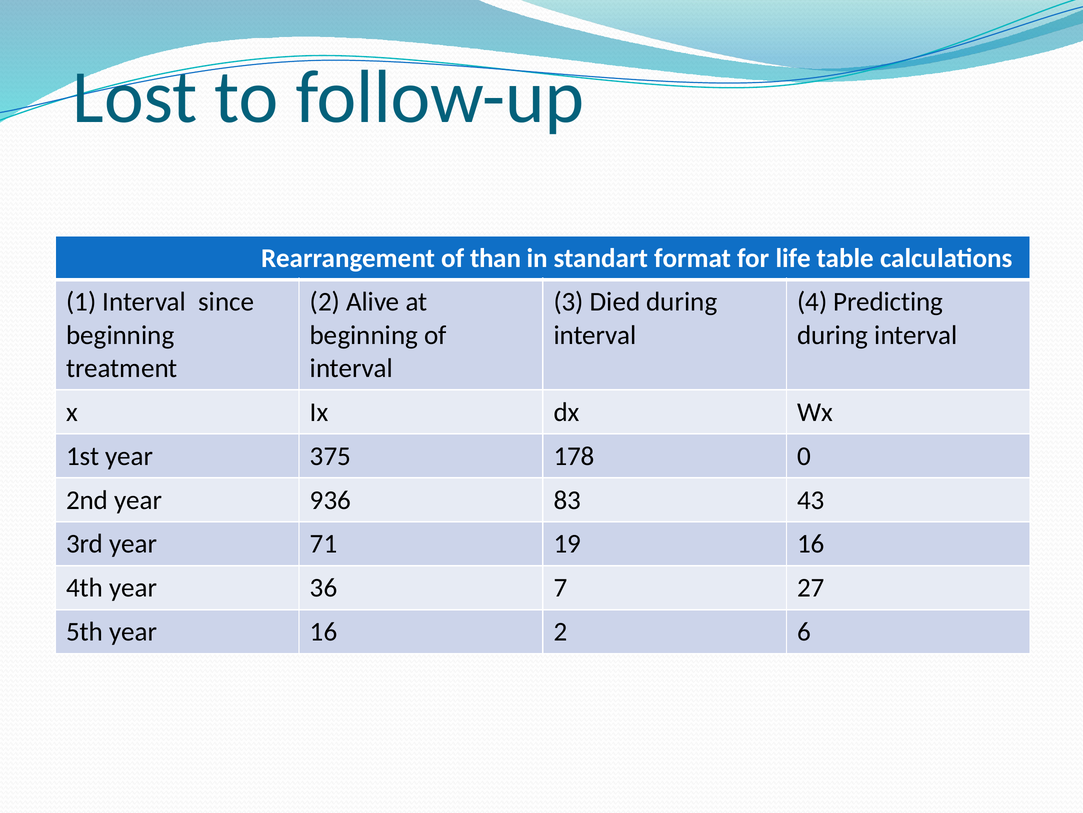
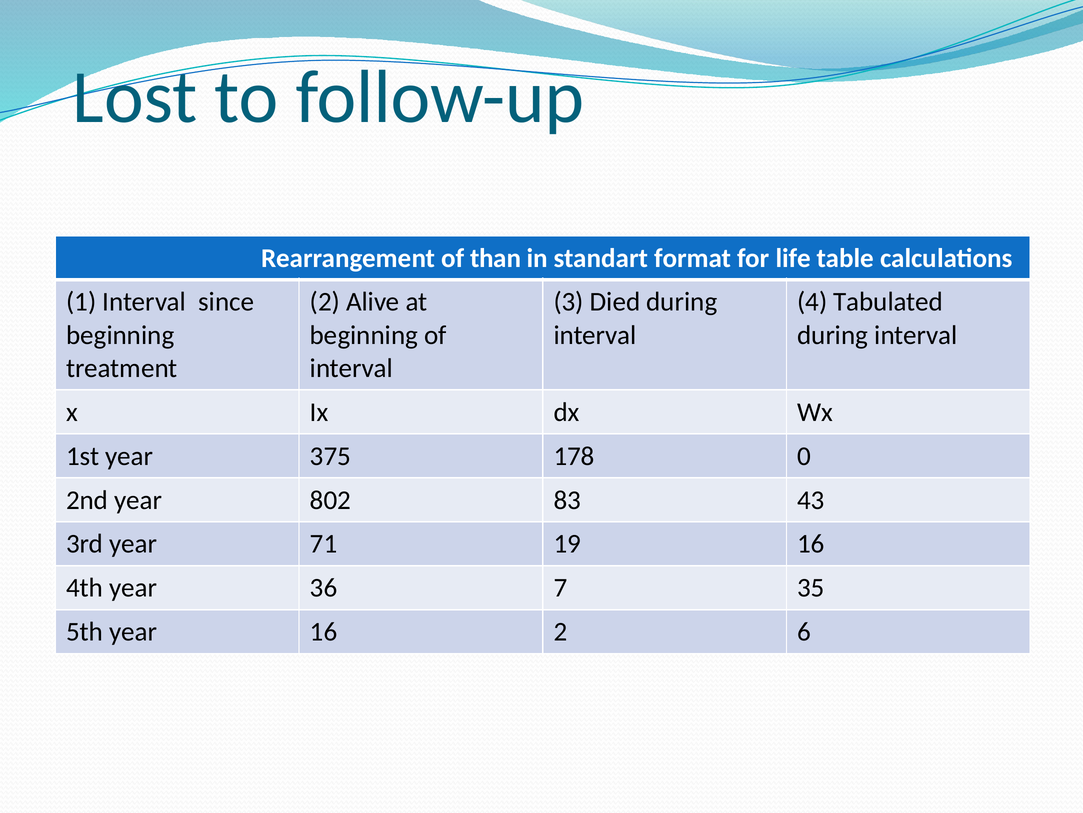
Predicting: Predicting -> Tabulated
936: 936 -> 802
27: 27 -> 35
